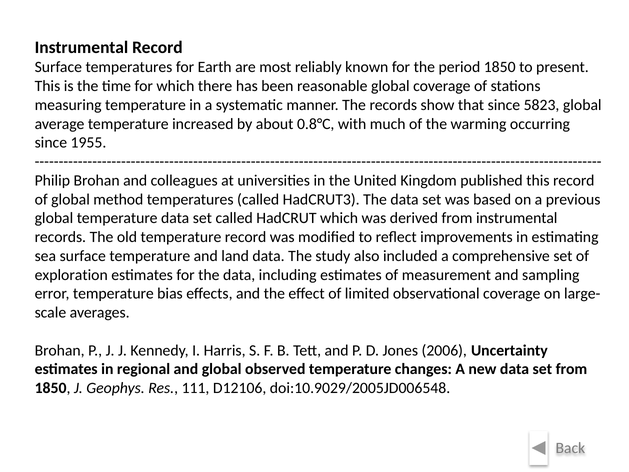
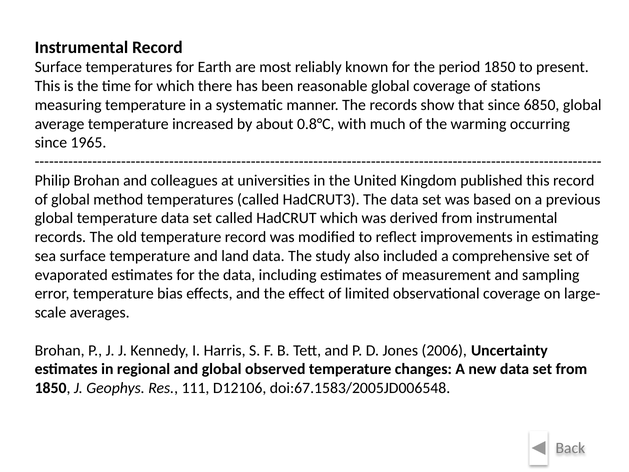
5823: 5823 -> 6850
1955: 1955 -> 1965
exploration: exploration -> evaporated
doi:10.9029/2005JD006548: doi:10.9029/2005JD006548 -> doi:67.1583/2005JD006548
